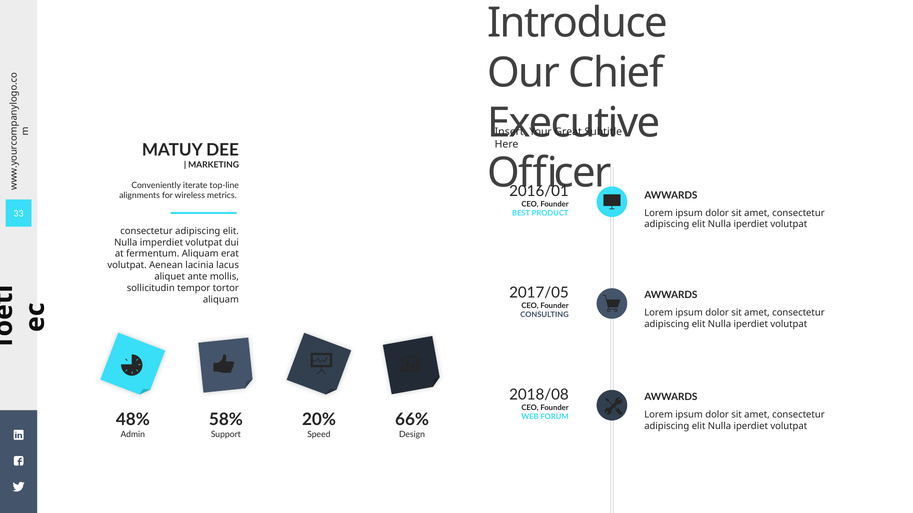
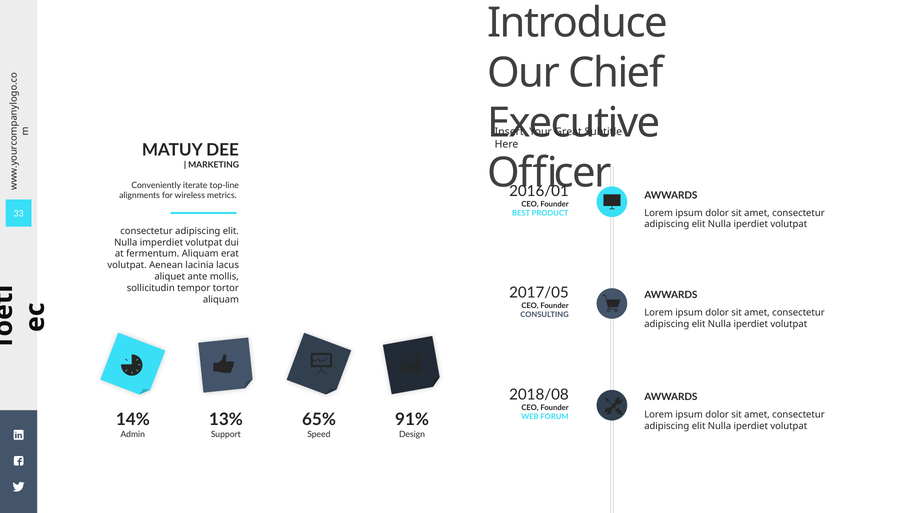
48%: 48% -> 14%
58%: 58% -> 13%
20%: 20% -> 65%
66%: 66% -> 91%
